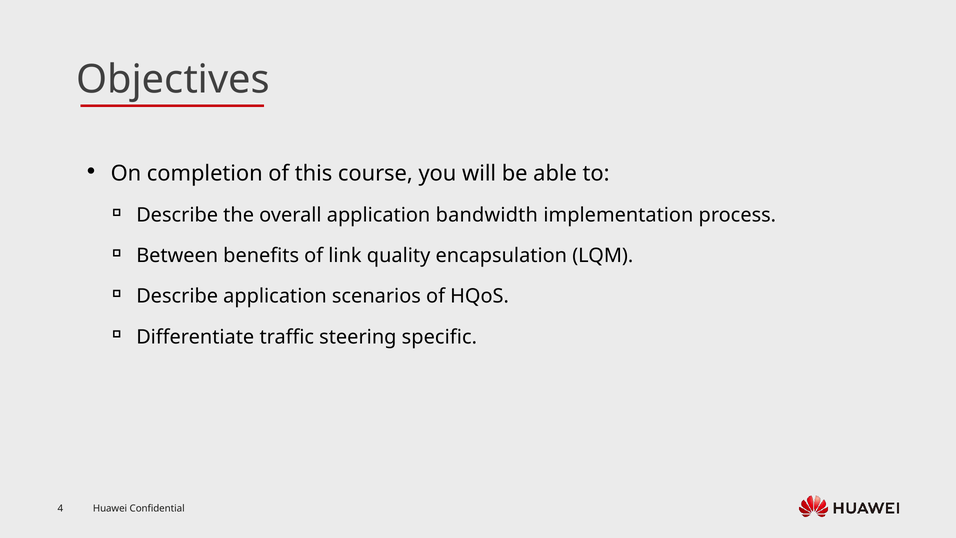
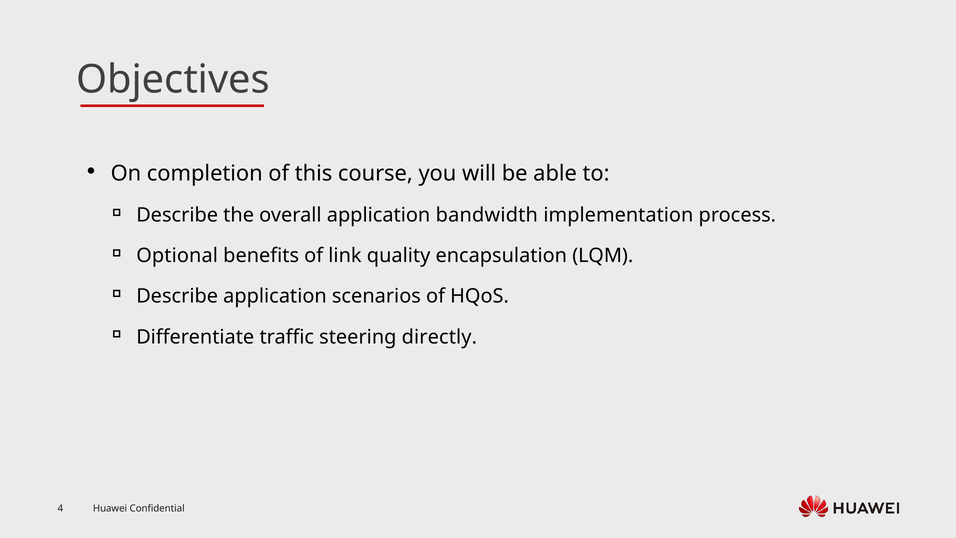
Between: Between -> Optional
specific: specific -> directly
